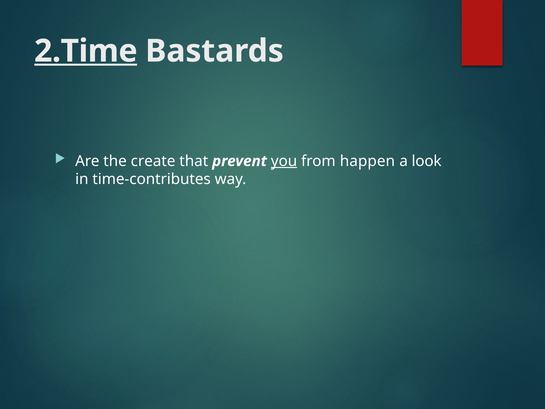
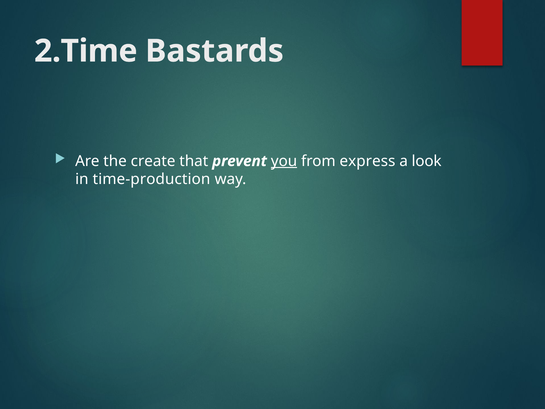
2.Time underline: present -> none
happen: happen -> express
time-contributes: time-contributes -> time-production
